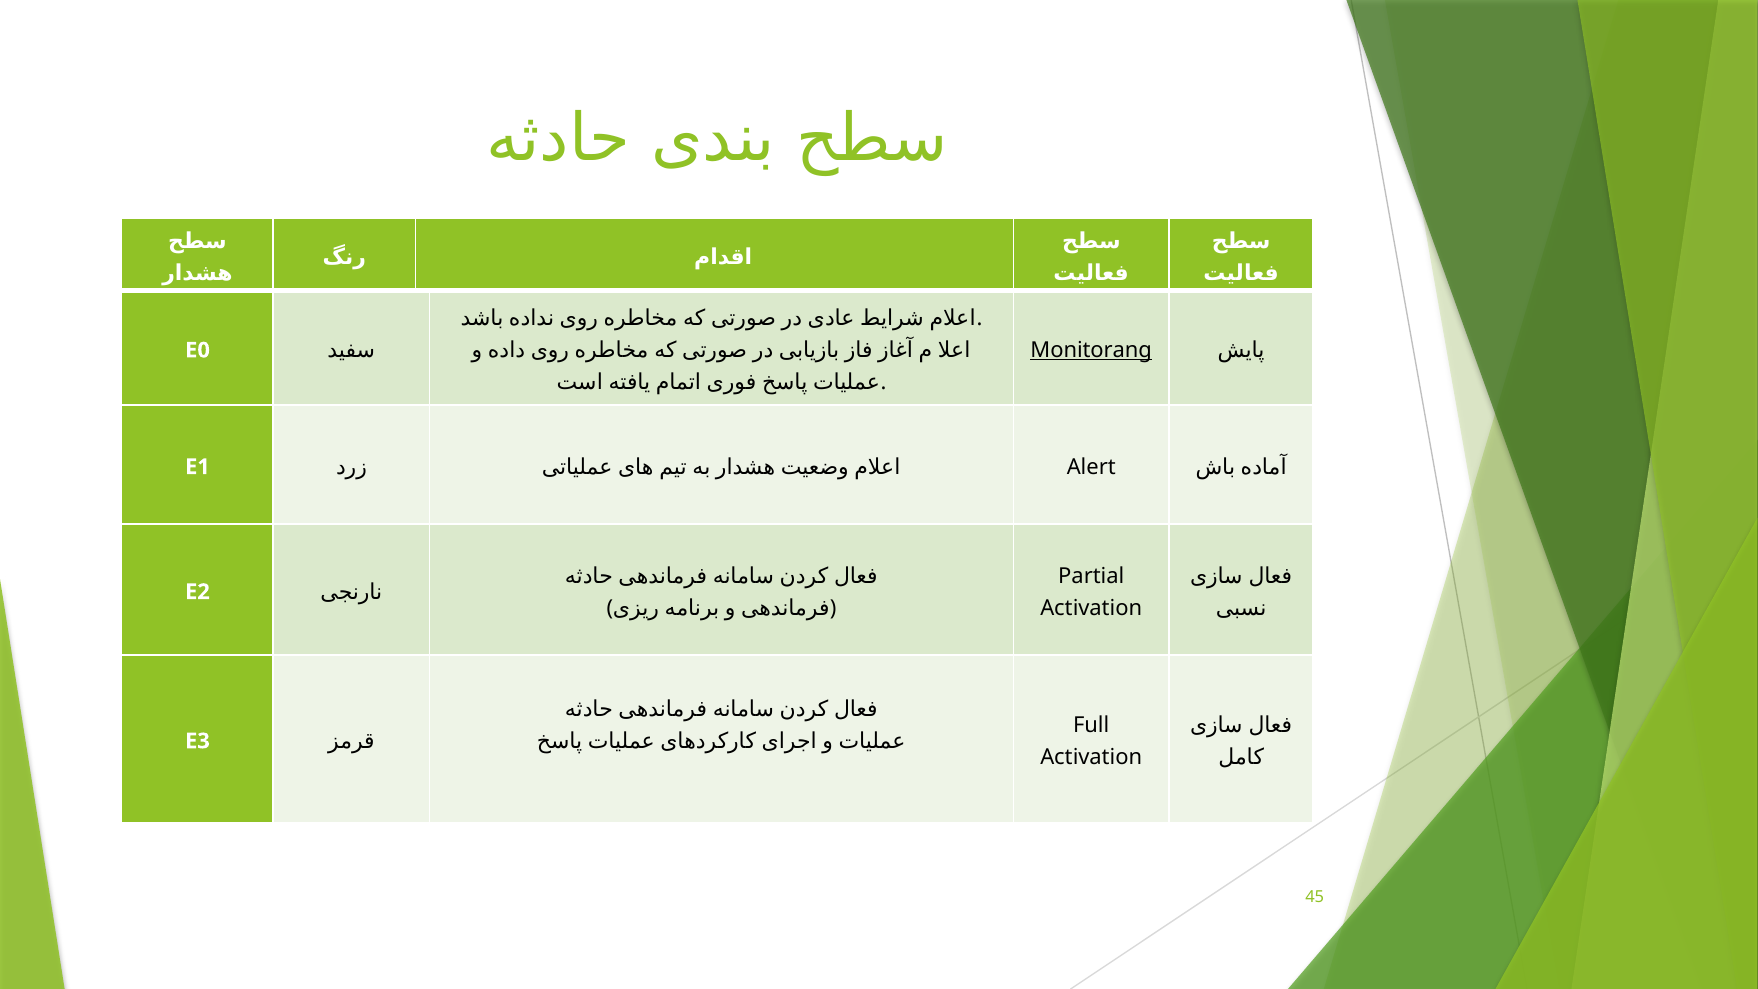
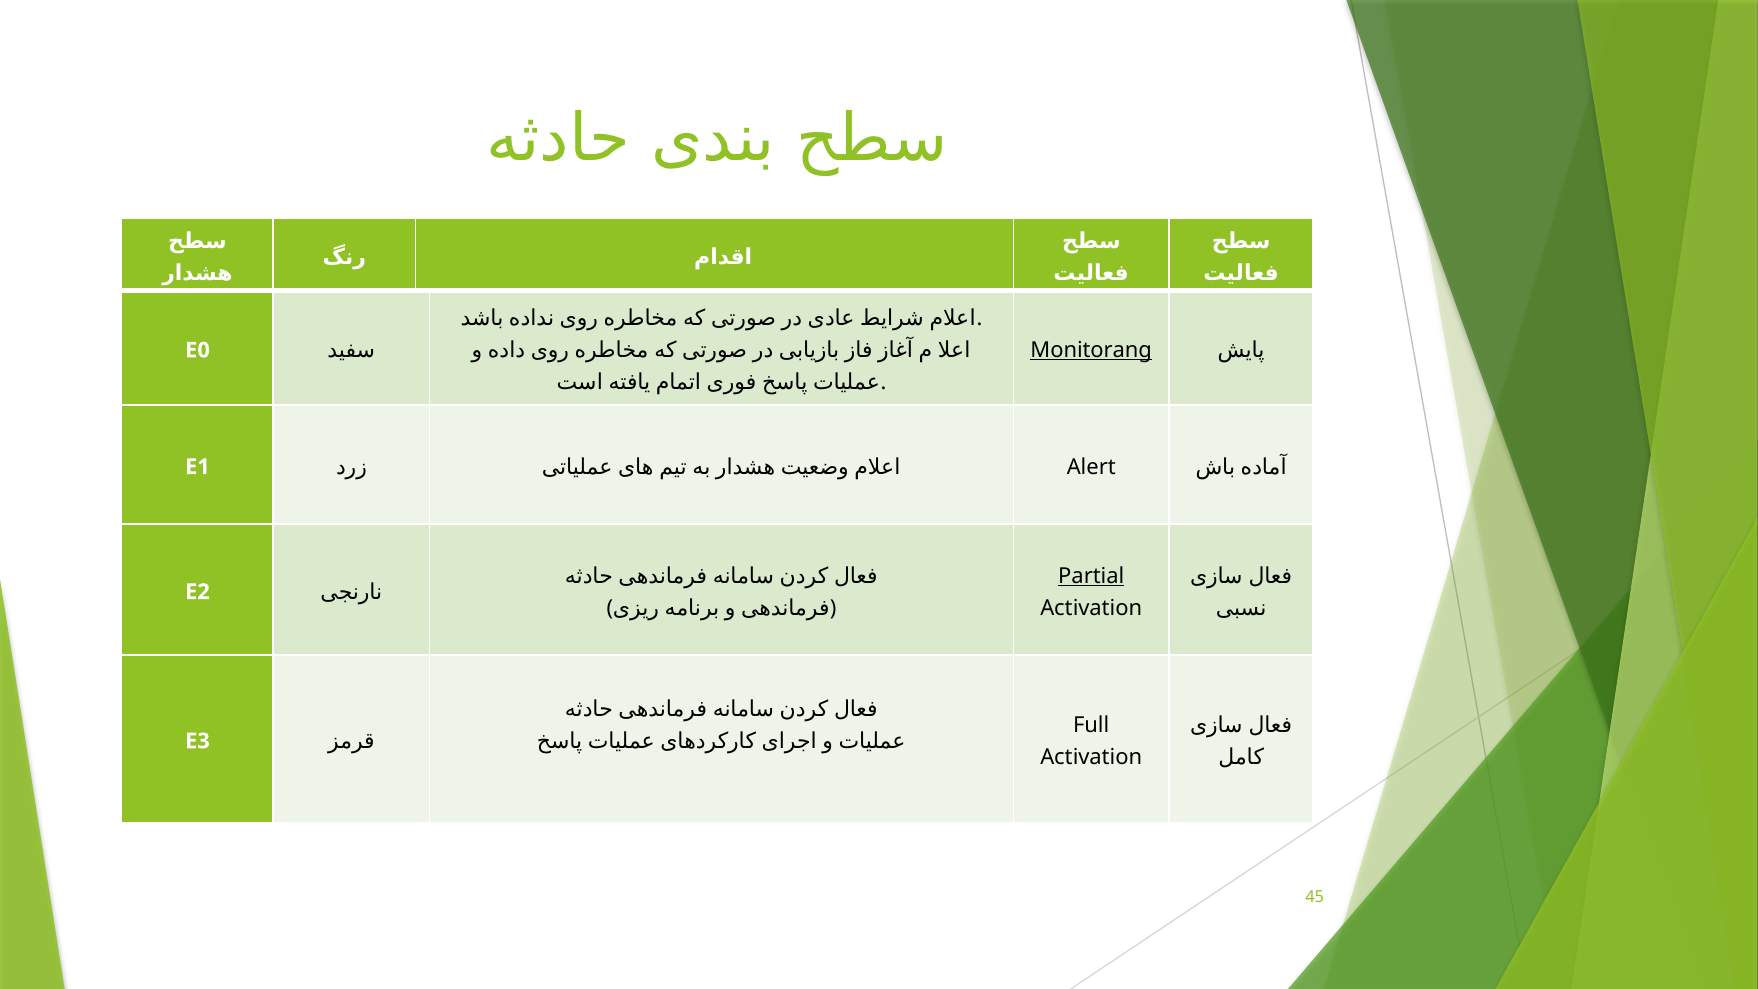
Partial underline: none -> present
